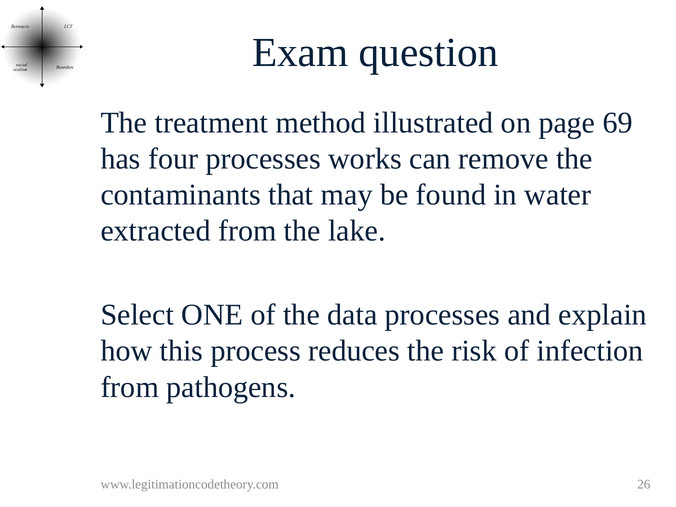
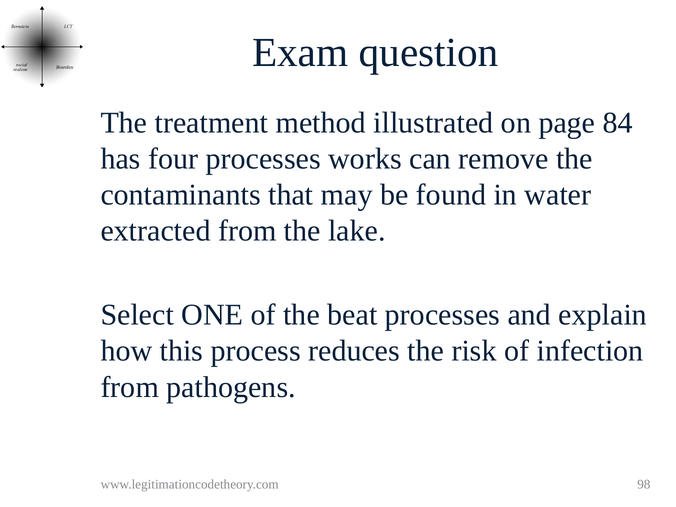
69: 69 -> 84
data: data -> beat
26: 26 -> 98
